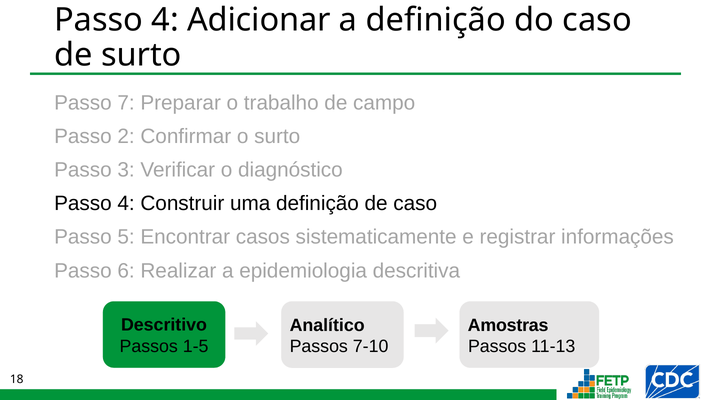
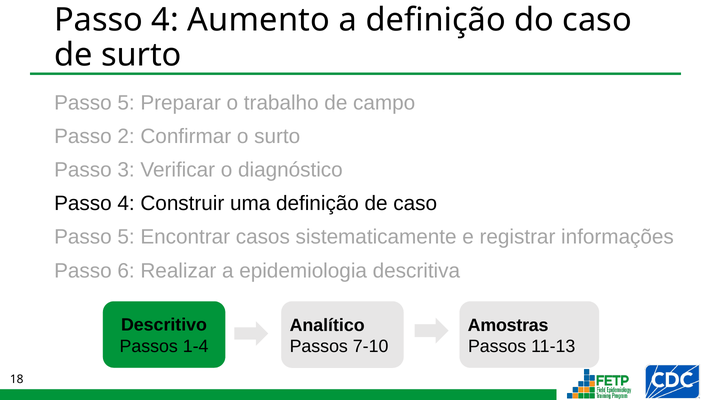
Adicionar: Adicionar -> Aumento
7 at (126, 103): 7 -> 5
1-5: 1-5 -> 1-4
